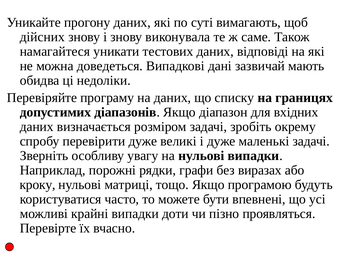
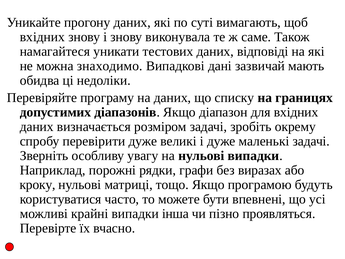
дійсних at (42, 37): дійсних -> вхідних
доведеться: доведеться -> знаходимо
доти: доти -> інша
